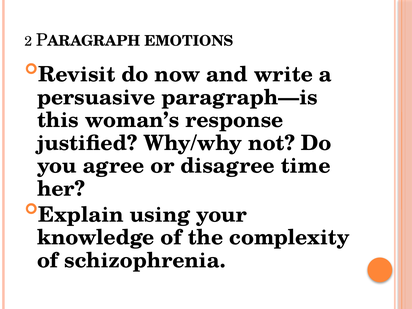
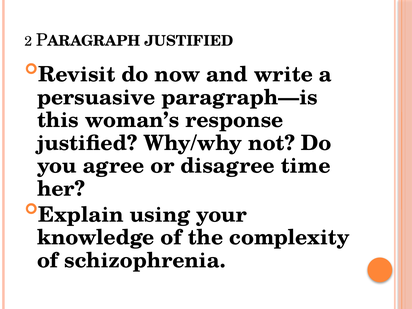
EMOTIONS at (189, 41): EMOTIONS -> JUSTIFIED
